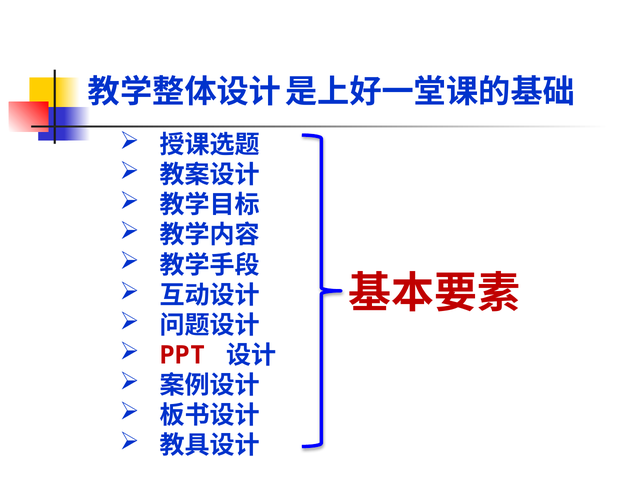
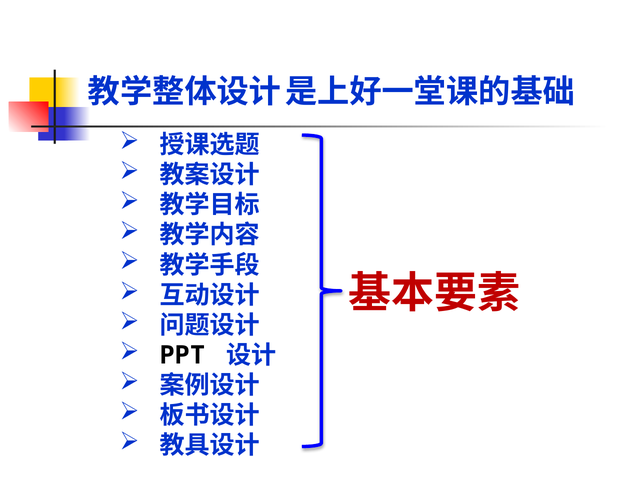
PPT colour: red -> black
